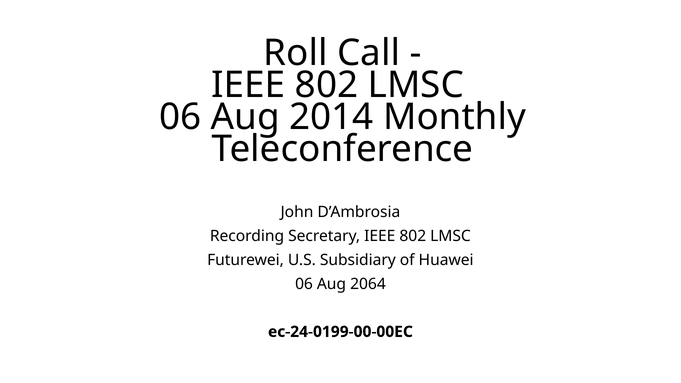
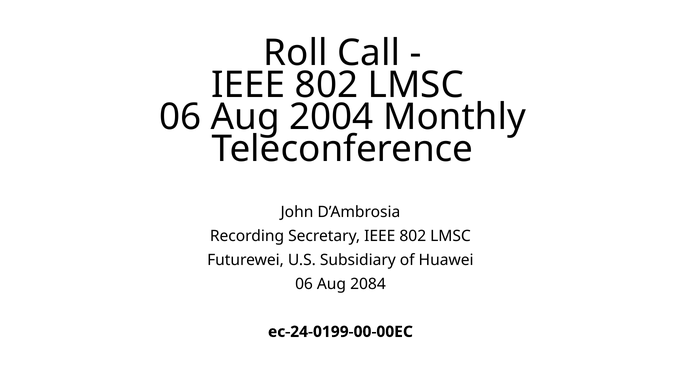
2014: 2014 -> 2004
2064: 2064 -> 2084
